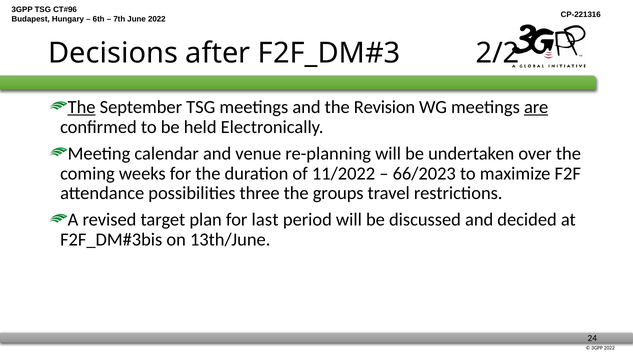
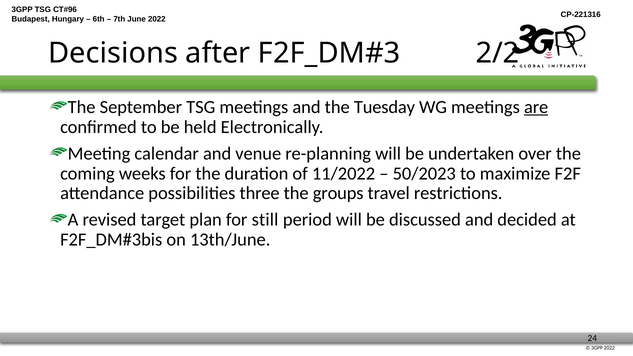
The at (82, 107) underline: present -> none
Revision: Revision -> Tuesday
66/2023: 66/2023 -> 50/2023
last: last -> still
